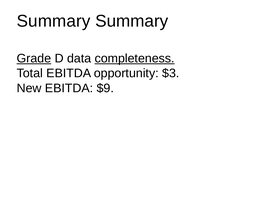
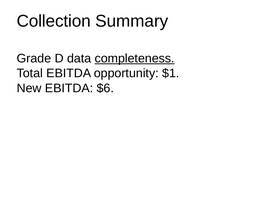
Summary at (54, 21): Summary -> Collection
Grade underline: present -> none
$3: $3 -> $1
$9: $9 -> $6
